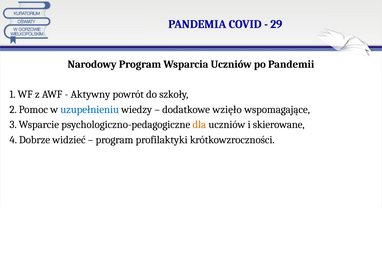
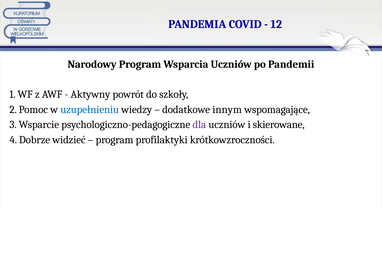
29: 29 -> 12
wzięło: wzięło -> innym
dla colour: orange -> purple
